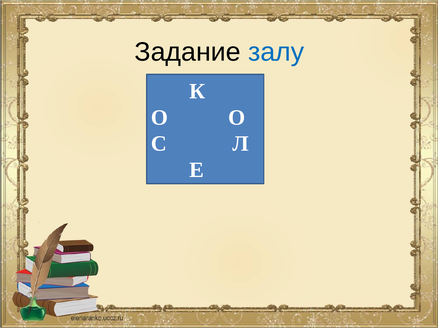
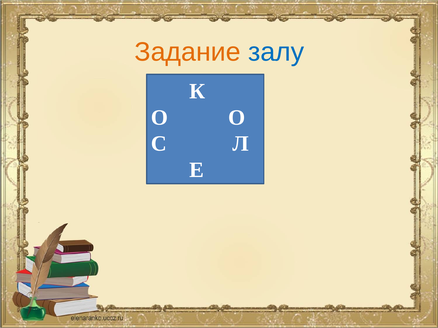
Задание colour: black -> orange
